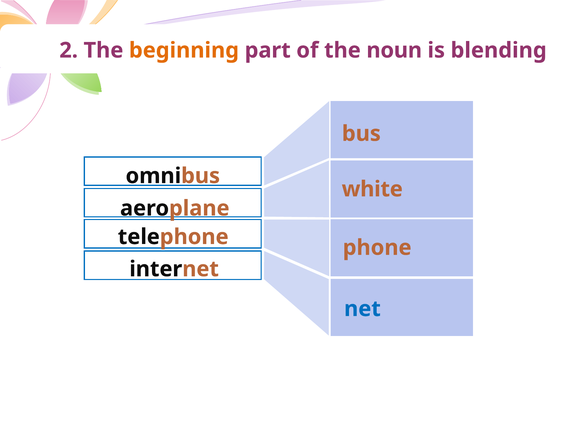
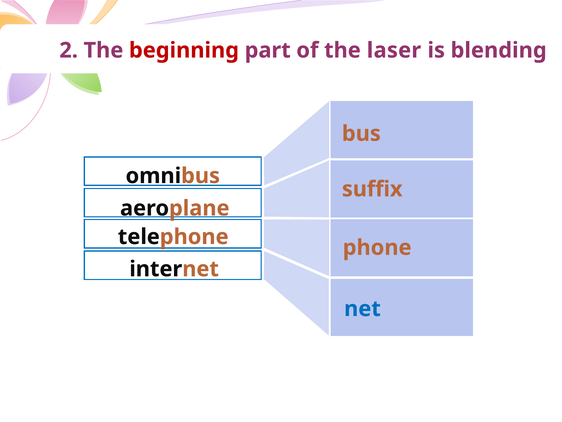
beginning colour: orange -> red
noun: noun -> laser
white: white -> suffix
